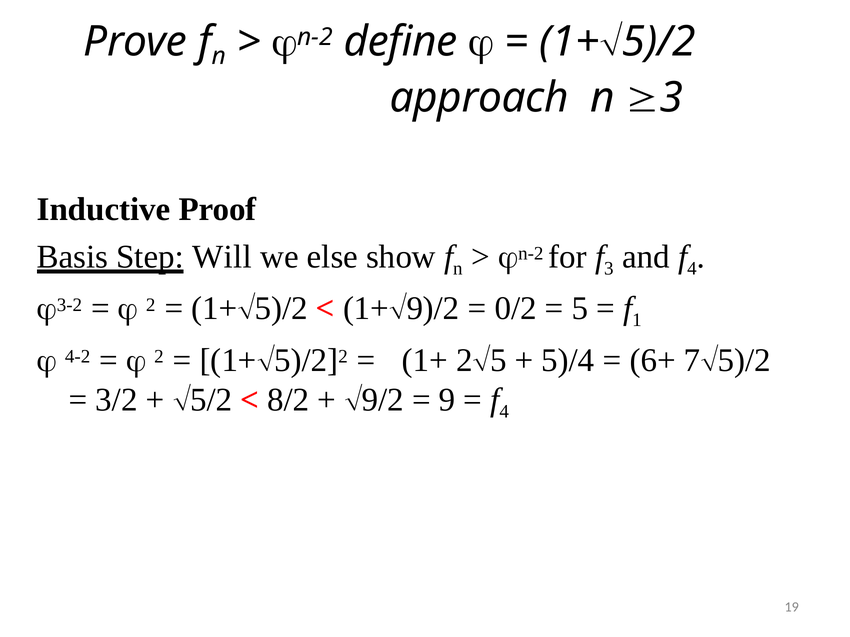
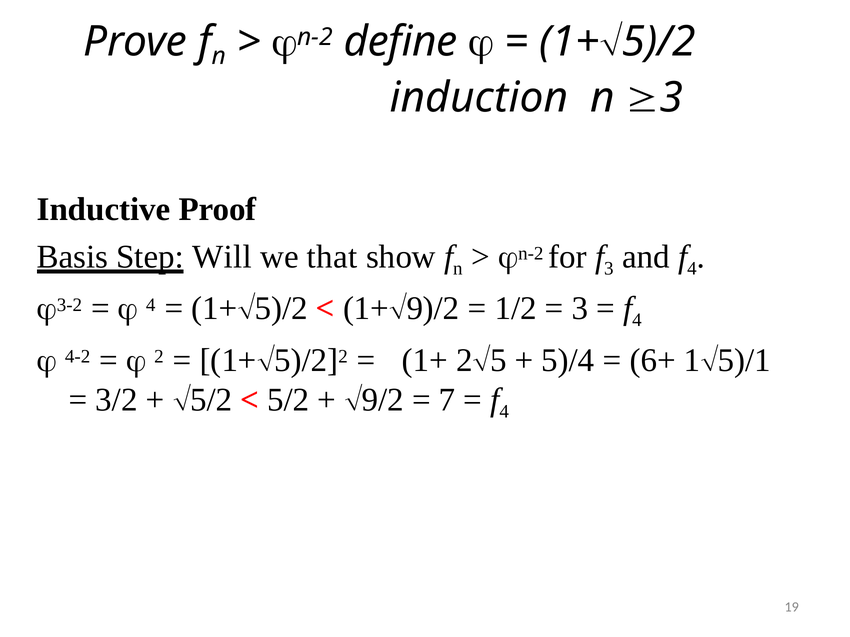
approach: approach -> induction
else: else -> that
2 at (151, 305): 2 -> 4
0/2: 0/2 -> 1/2
5 at (580, 309): 5 -> 3
1 at (637, 320): 1 -> 4
7: 7 -> 1
5)/2 at (744, 360): 5)/2 -> 5)/1
8/2 at (288, 400): 8/2 -> 5/2
9: 9 -> 7
